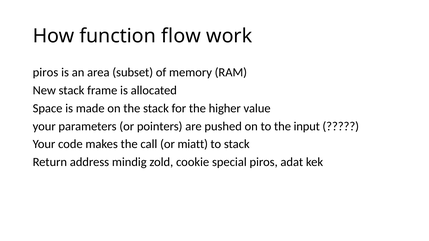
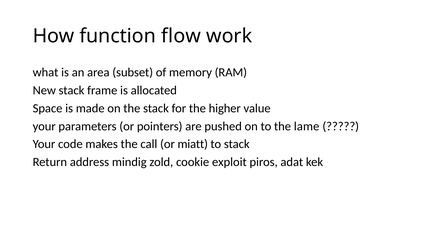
piros at (46, 73): piros -> what
input: input -> lame
special: special -> exploit
